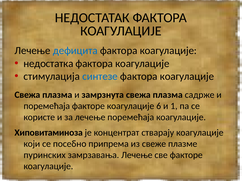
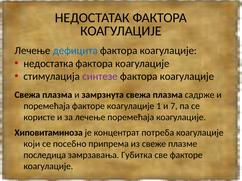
синтезе colour: blue -> purple
6: 6 -> 1
1: 1 -> 7
стварају: стварају -> потреба
пуринских: пуринских -> последица
замрзавања Лечење: Лечење -> Губитка
